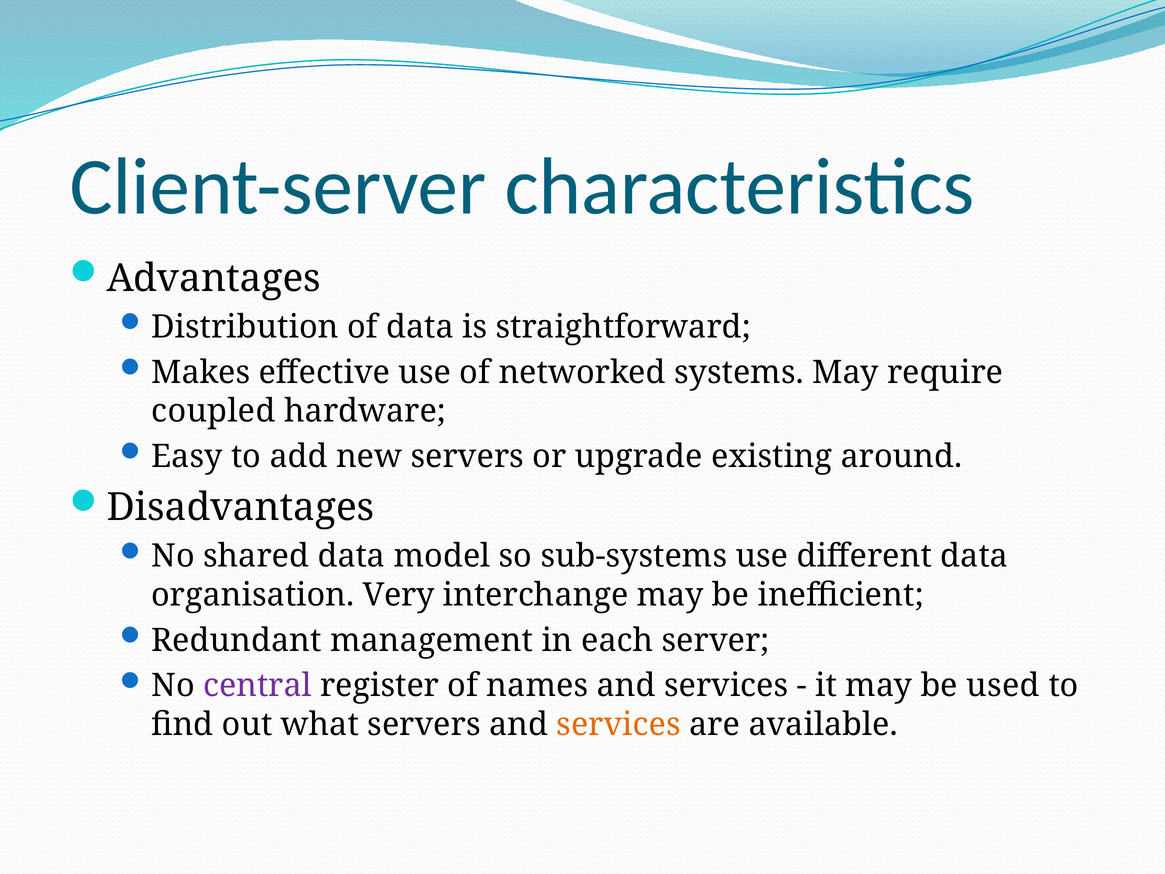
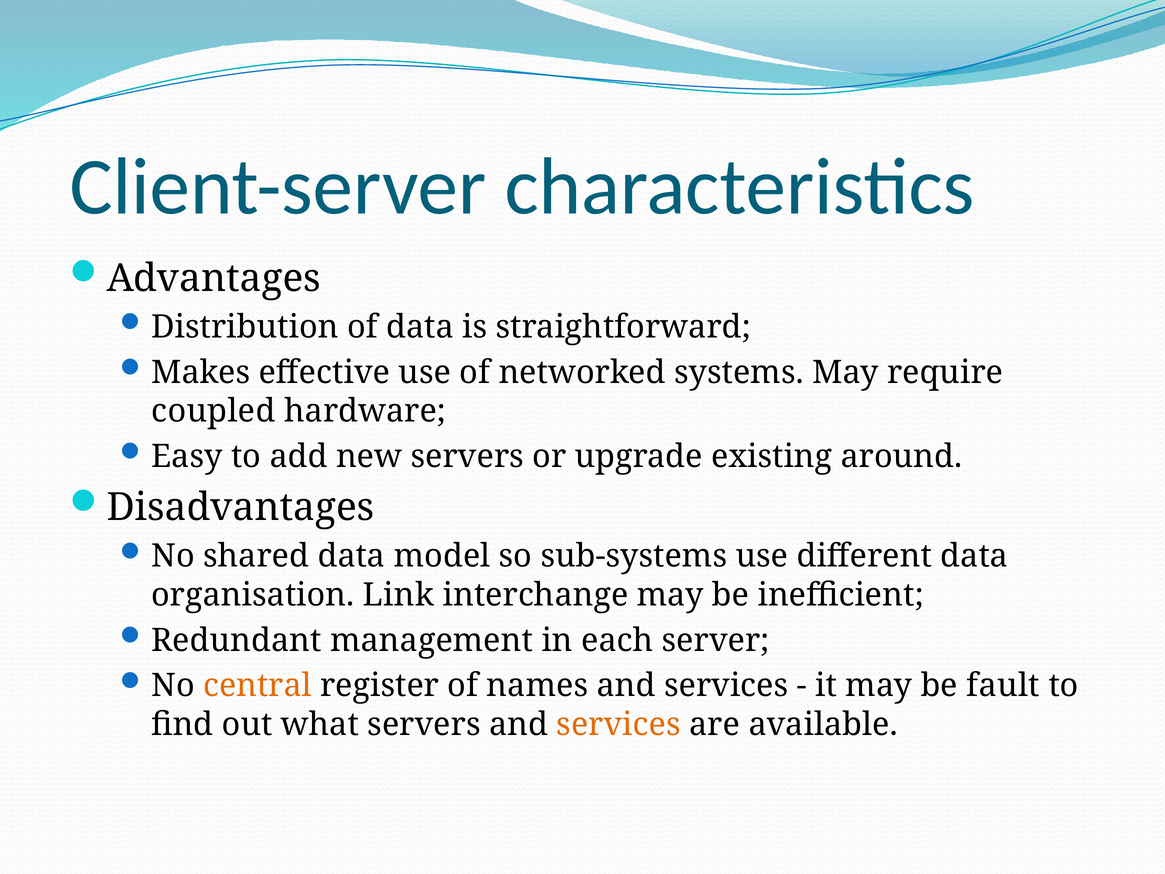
Very: Very -> Link
central colour: purple -> orange
used: used -> fault
